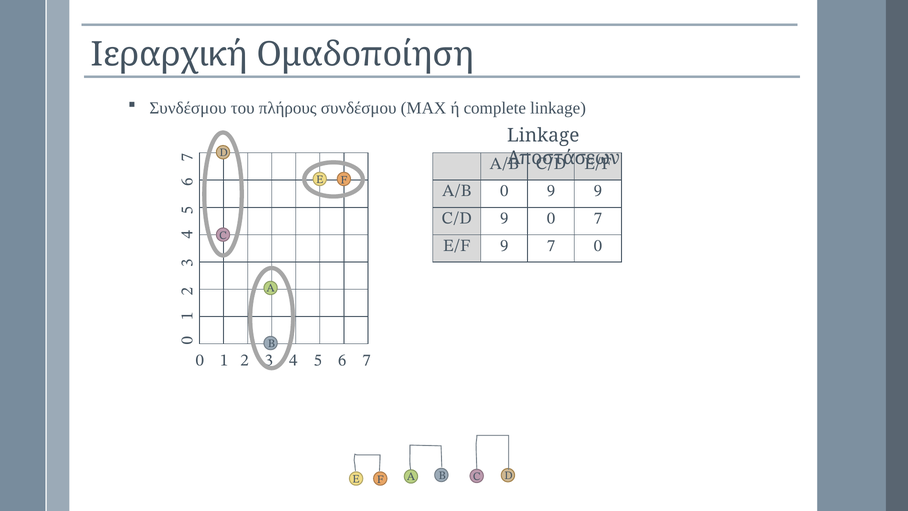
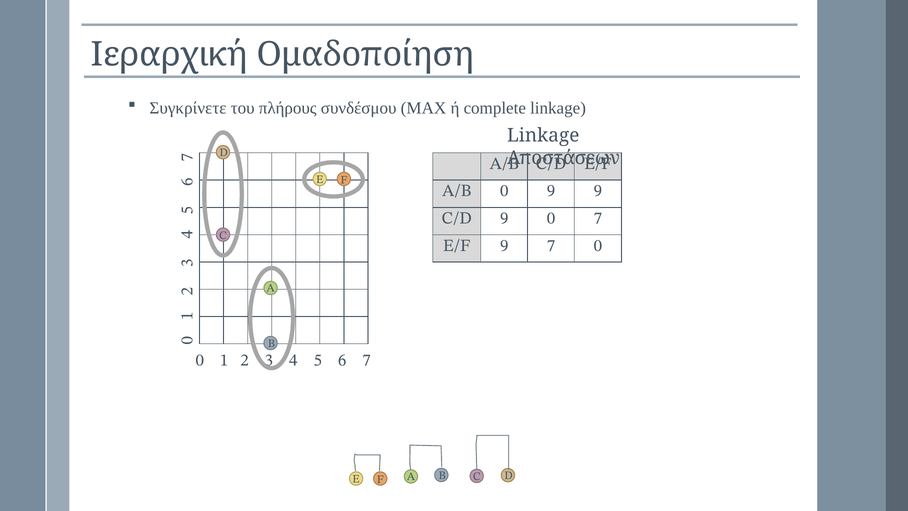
Συνδέσμου at (188, 108): Συνδέσμου -> Συγκρίνετε
